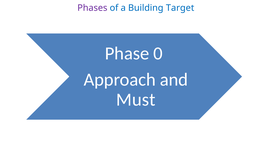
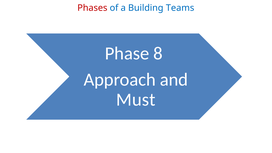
Phases colour: purple -> red
Target: Target -> Teams
0: 0 -> 8
